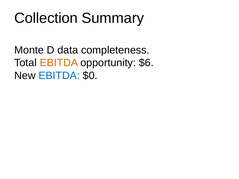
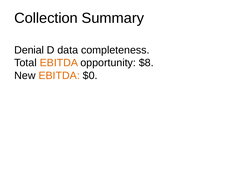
Monte: Monte -> Denial
$6: $6 -> $8
EBITDA at (59, 76) colour: blue -> orange
